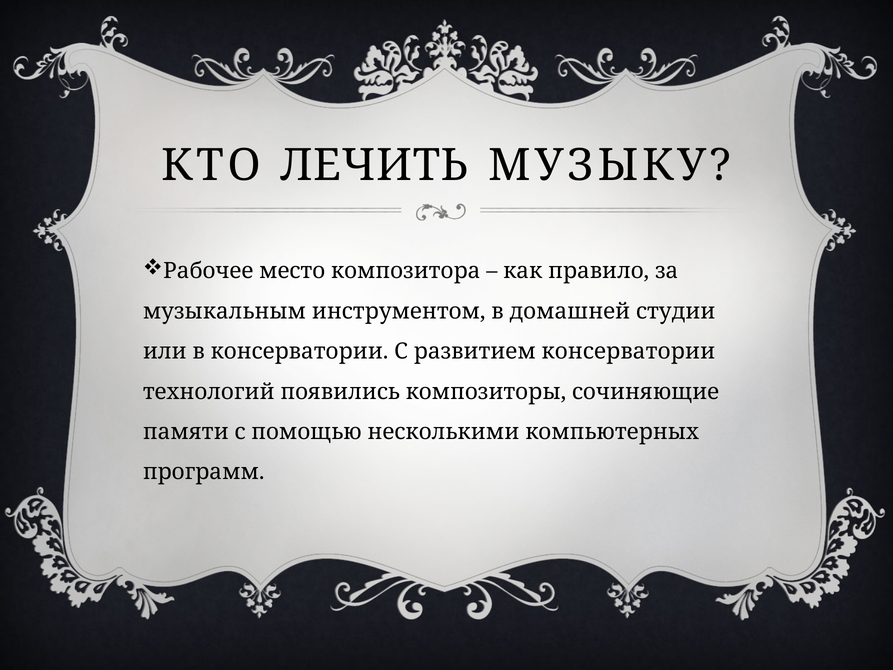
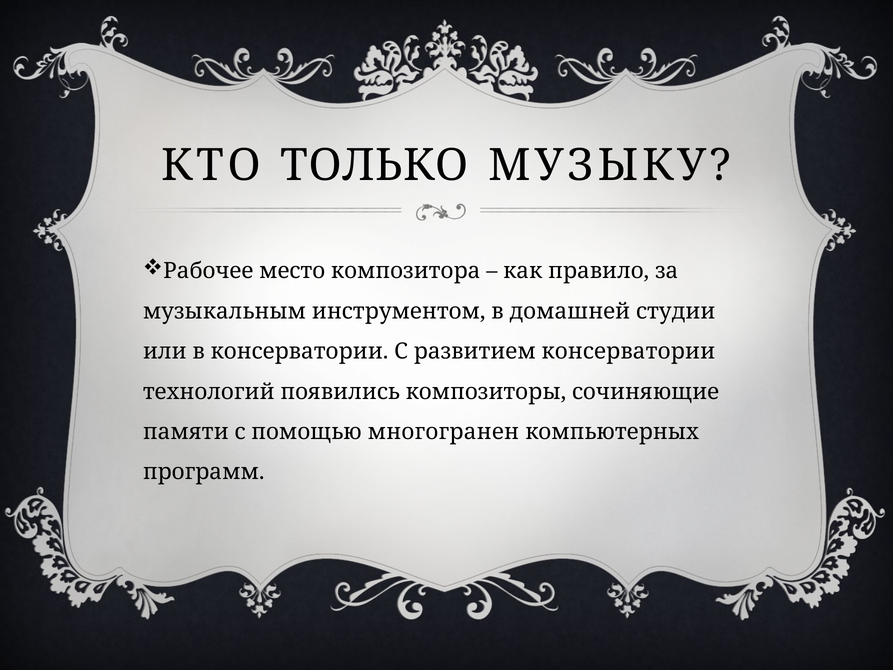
ЛЕЧИТЬ: ЛЕЧИТЬ -> ТОЛЬКО
несколькими: несколькими -> многогранен
